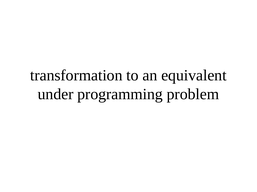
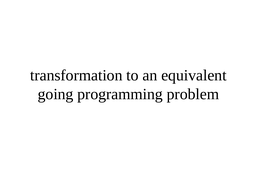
under: under -> going
